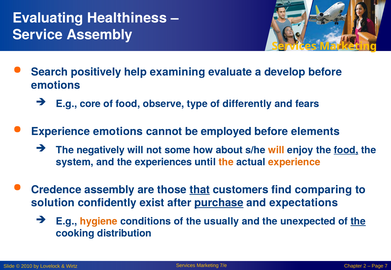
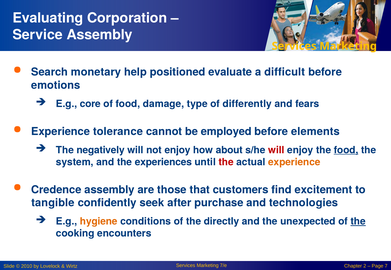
Healthiness: Healthiness -> Corporation
positively: positively -> monetary
examining: examining -> positioned
develop: develop -> difficult
observe: observe -> damage
Experience emotions: emotions -> tolerance
not some: some -> enjoy
will at (276, 150) colour: orange -> red
the at (226, 162) colour: orange -> red
that underline: present -> none
comparing: comparing -> excitement
solution: solution -> tangible
exist: exist -> seek
purchase underline: present -> none
expectations: expectations -> technologies
usually: usually -> directly
distribution: distribution -> encounters
